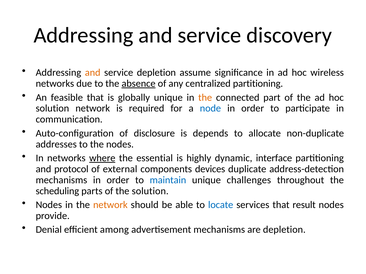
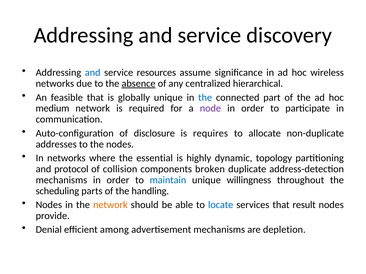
and at (93, 73) colour: orange -> blue
service depletion: depletion -> resources
centralized partitioning: partitioning -> hierarchical
the at (205, 98) colour: orange -> blue
solution at (52, 109): solution -> medium
node colour: blue -> purple
depends: depends -> requires
where underline: present -> none
interface: interface -> topology
external: external -> collision
devices: devices -> broken
challenges: challenges -> willingness
the solution: solution -> handling
